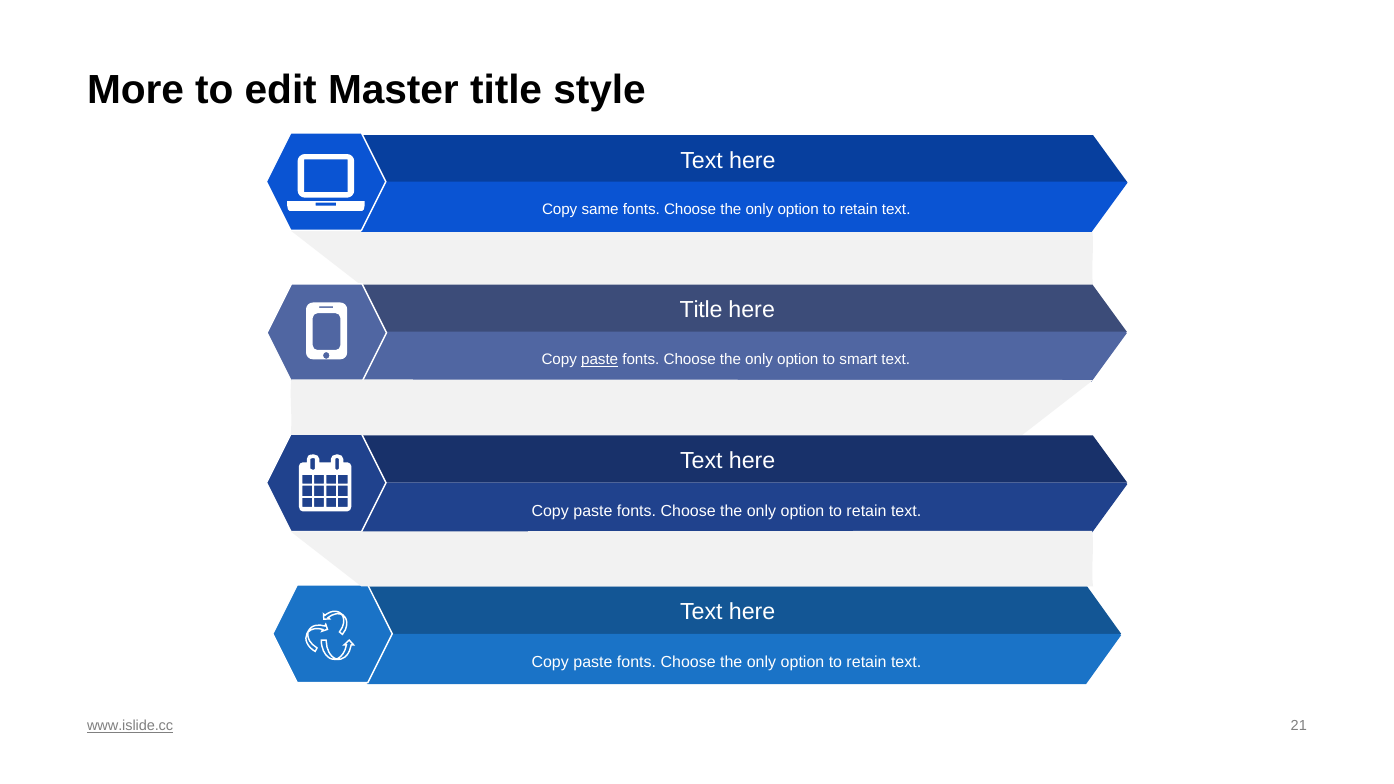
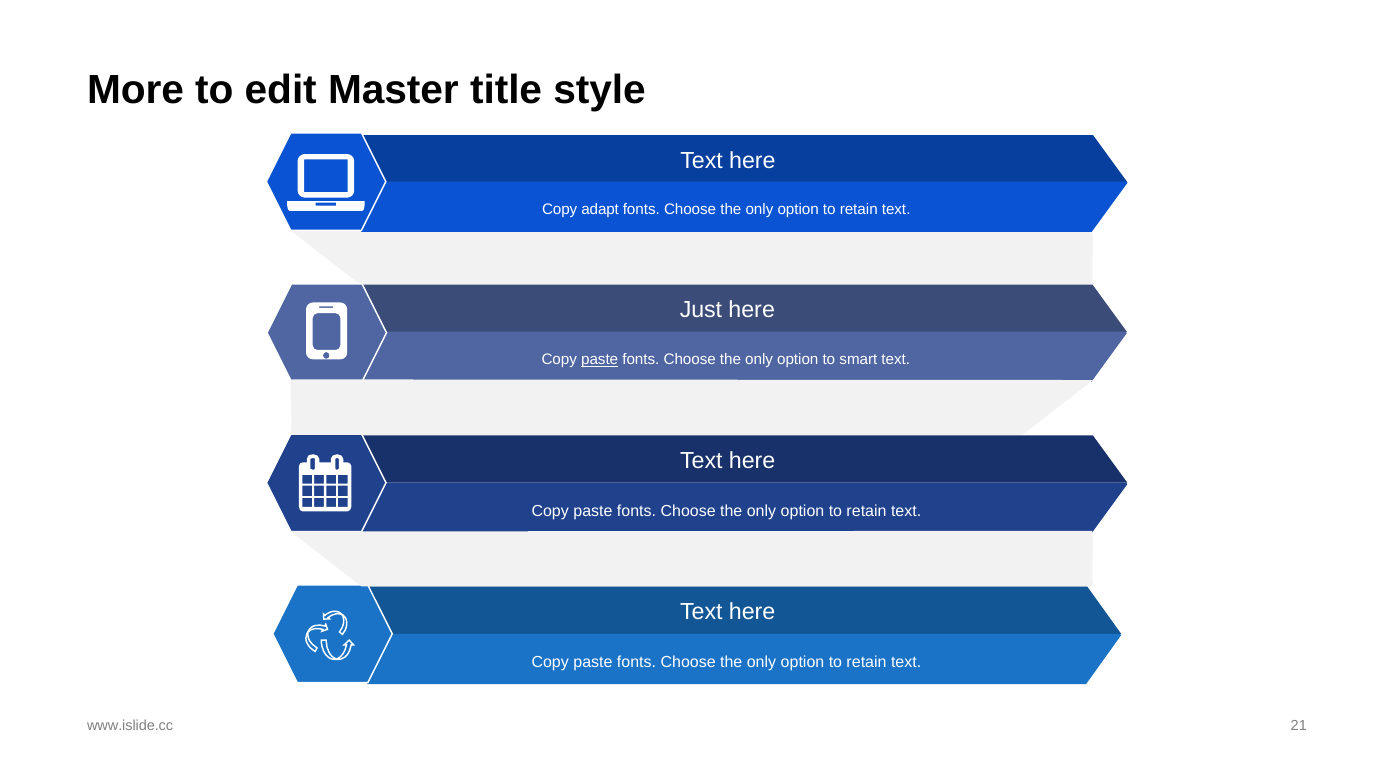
same: same -> adapt
Title at (701, 310): Title -> Just
www.islide.cc underline: present -> none
